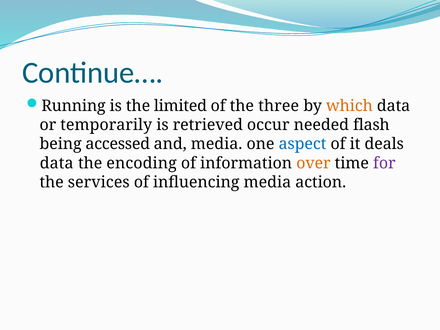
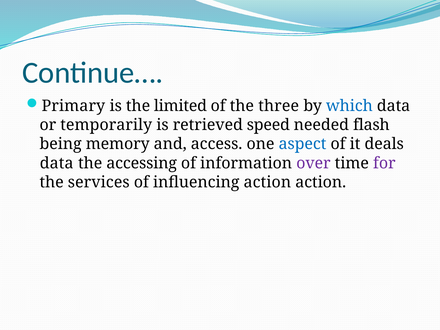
Running: Running -> Primary
which colour: orange -> blue
occur: occur -> speed
accessed: accessed -> memory
and media: media -> access
encoding: encoding -> accessing
over colour: orange -> purple
influencing media: media -> action
